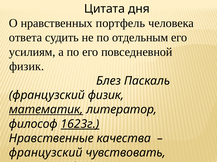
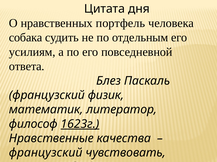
ответа: ответа -> собака
физик at (27, 67): физик -> ответа
математик underline: present -> none
